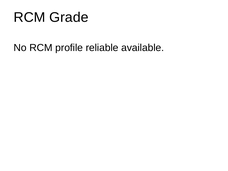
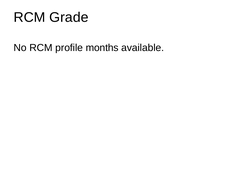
reliable: reliable -> months
